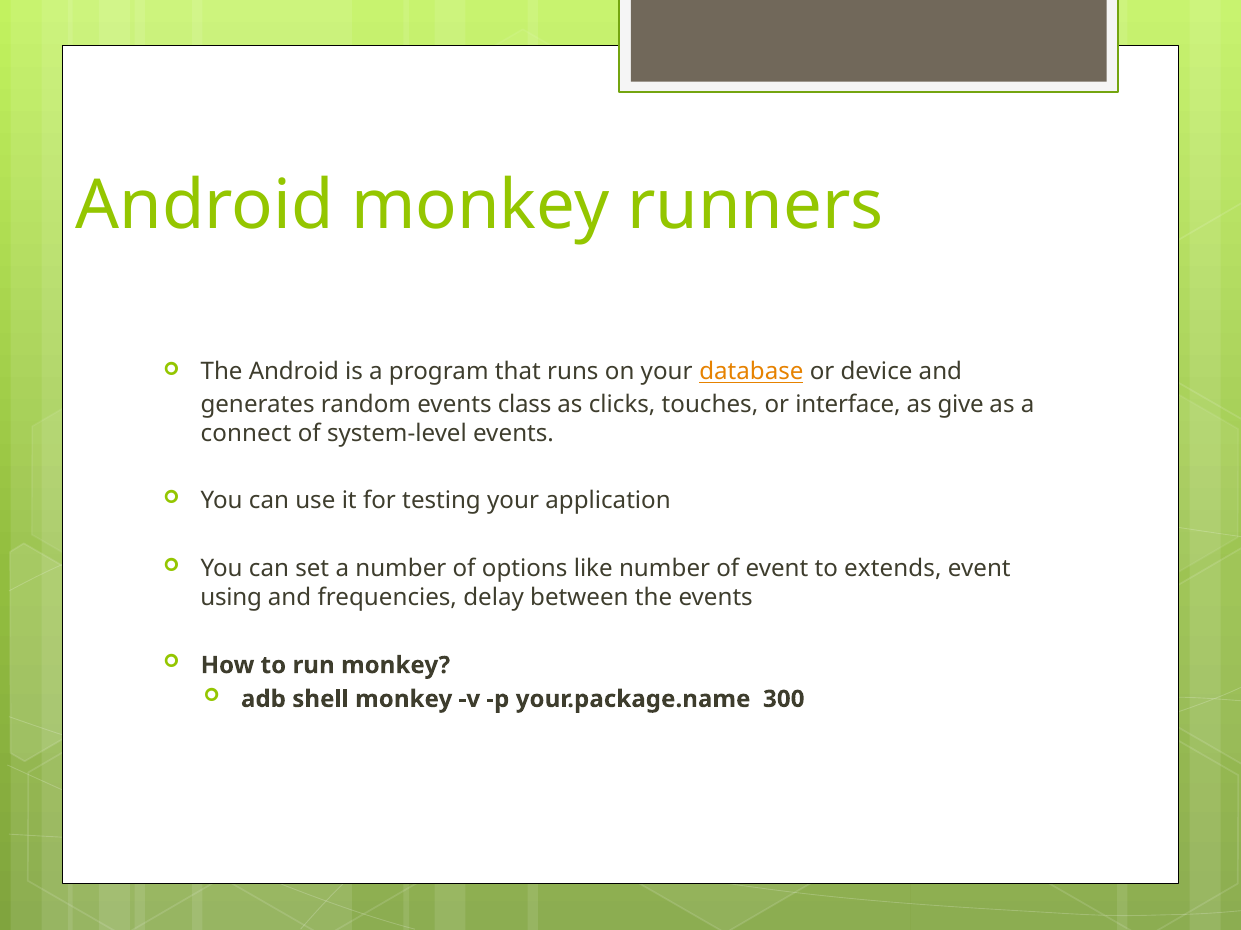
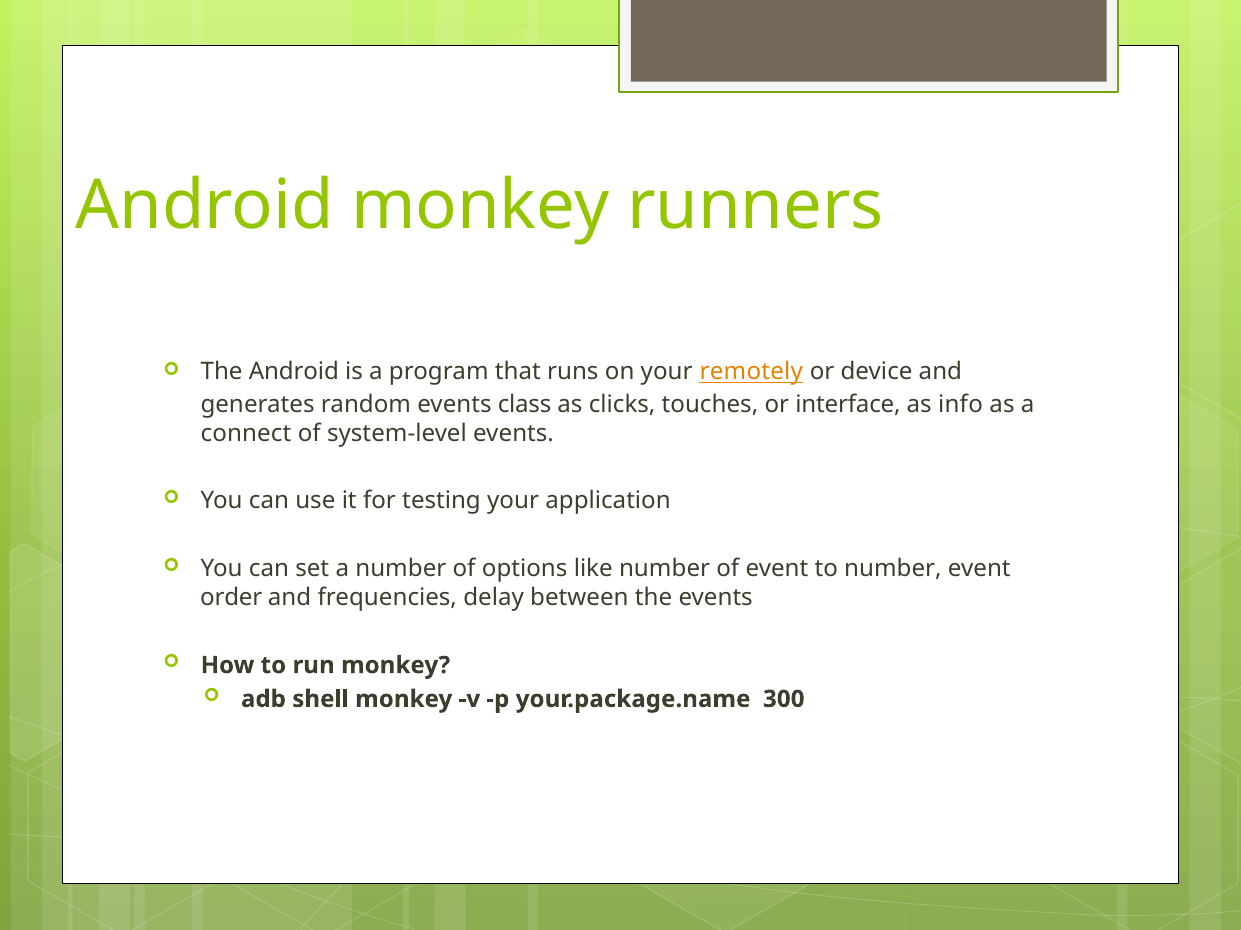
database: database -> remotely
give: give -> info
to extends: extends -> number
using: using -> order
